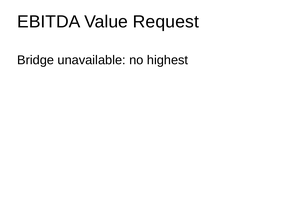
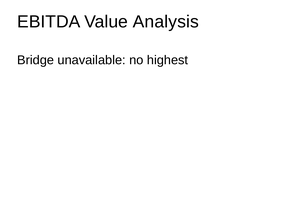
Request: Request -> Analysis
